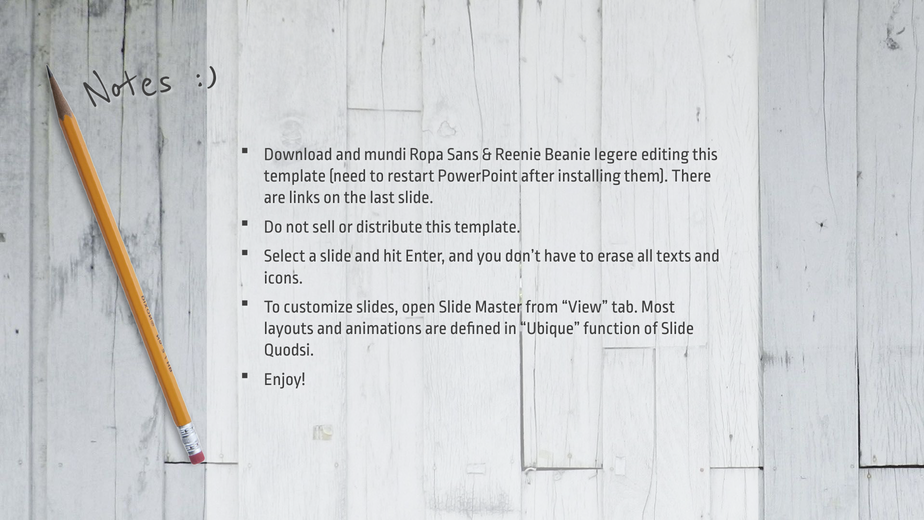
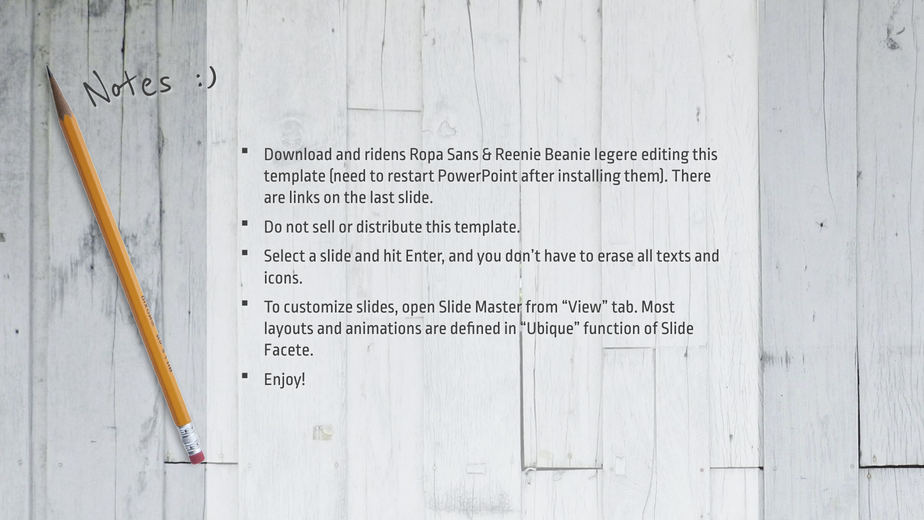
mundi: mundi -> ridens
Quodsi: Quodsi -> Facete
